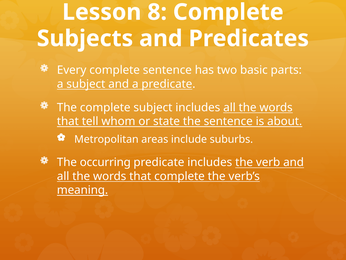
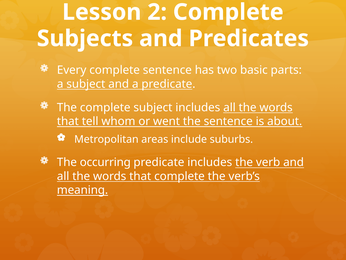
8: 8 -> 2
state: state -> went
